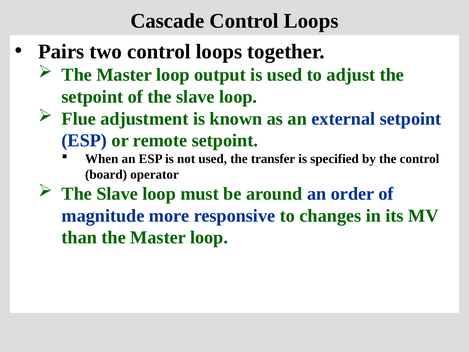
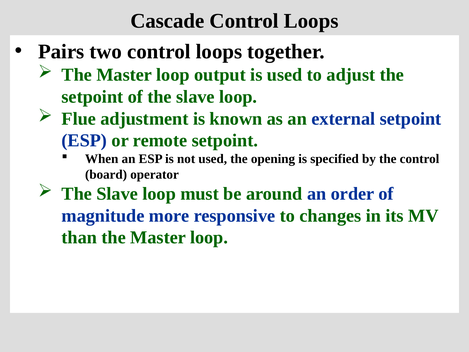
transfer: transfer -> opening
